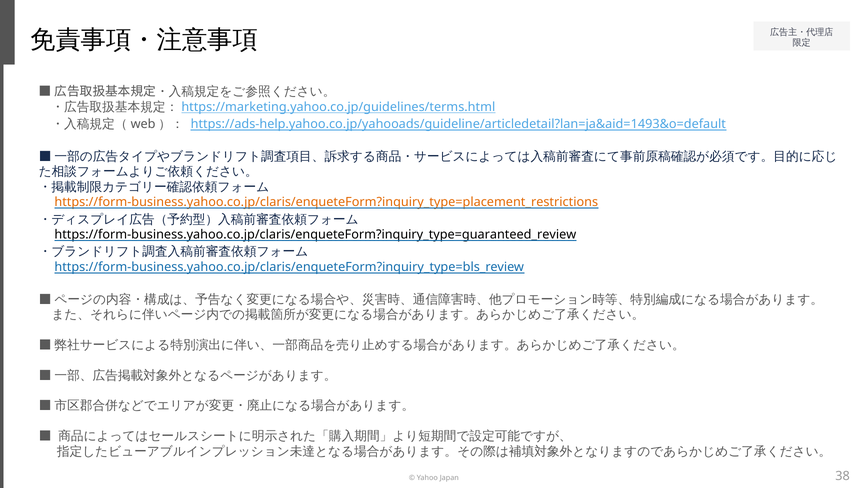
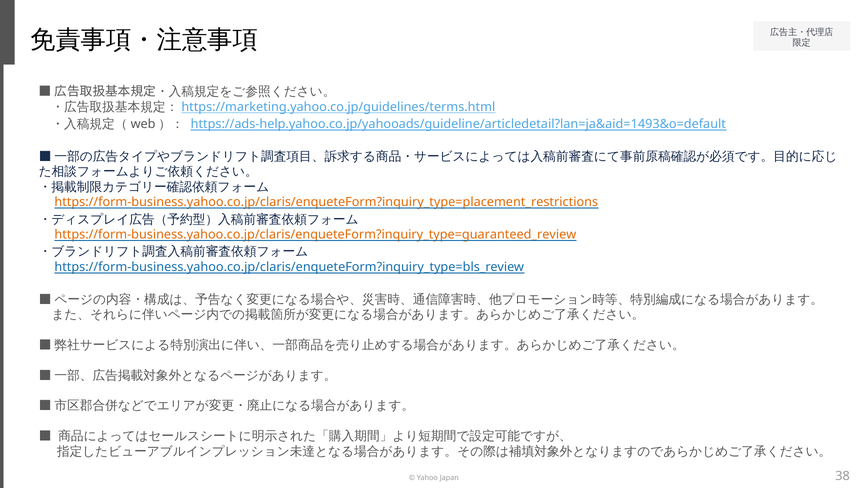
https://form-business.yahoo.co.jp/claris/enqueteForm?inquiry_type=guaranteed_review colour: black -> orange
